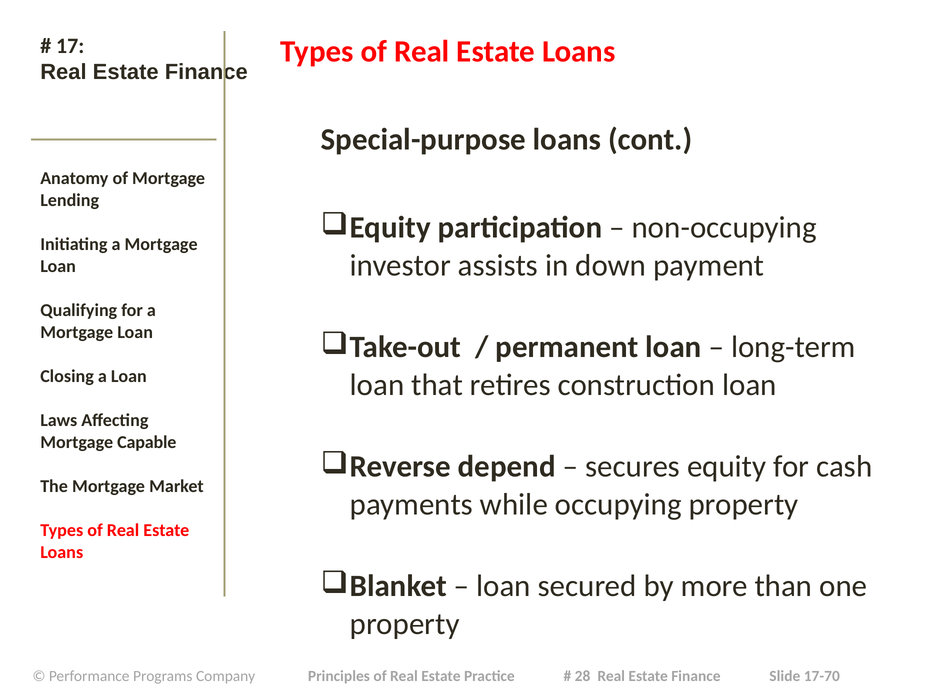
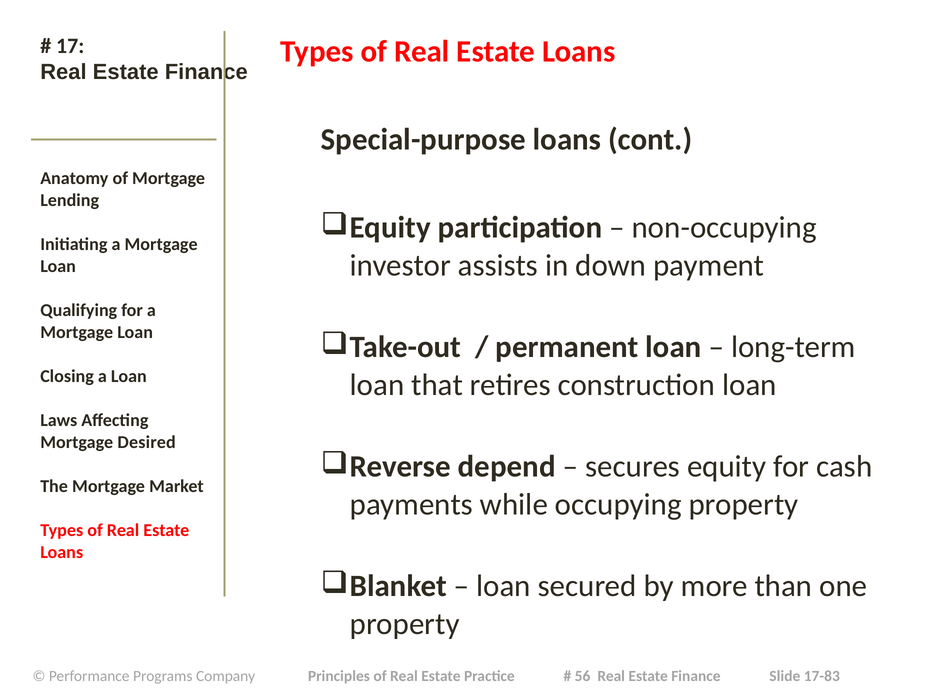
Capable: Capable -> Desired
28: 28 -> 56
17-70: 17-70 -> 17-83
